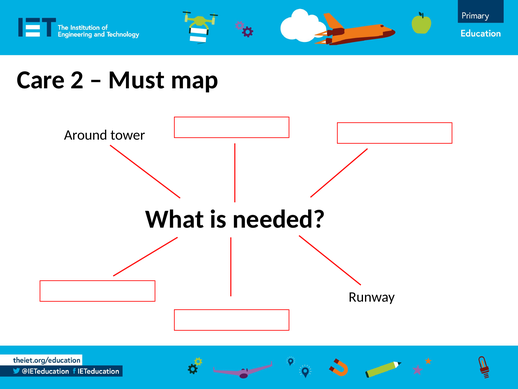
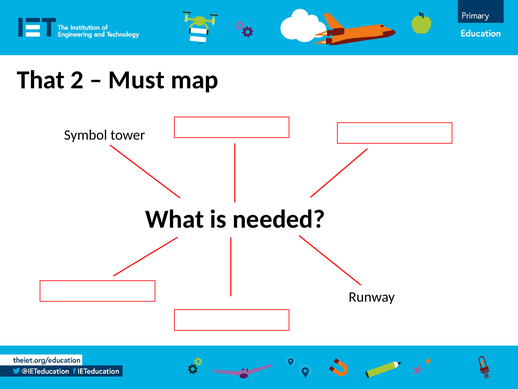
Care: Care -> That
Around: Around -> Symbol
